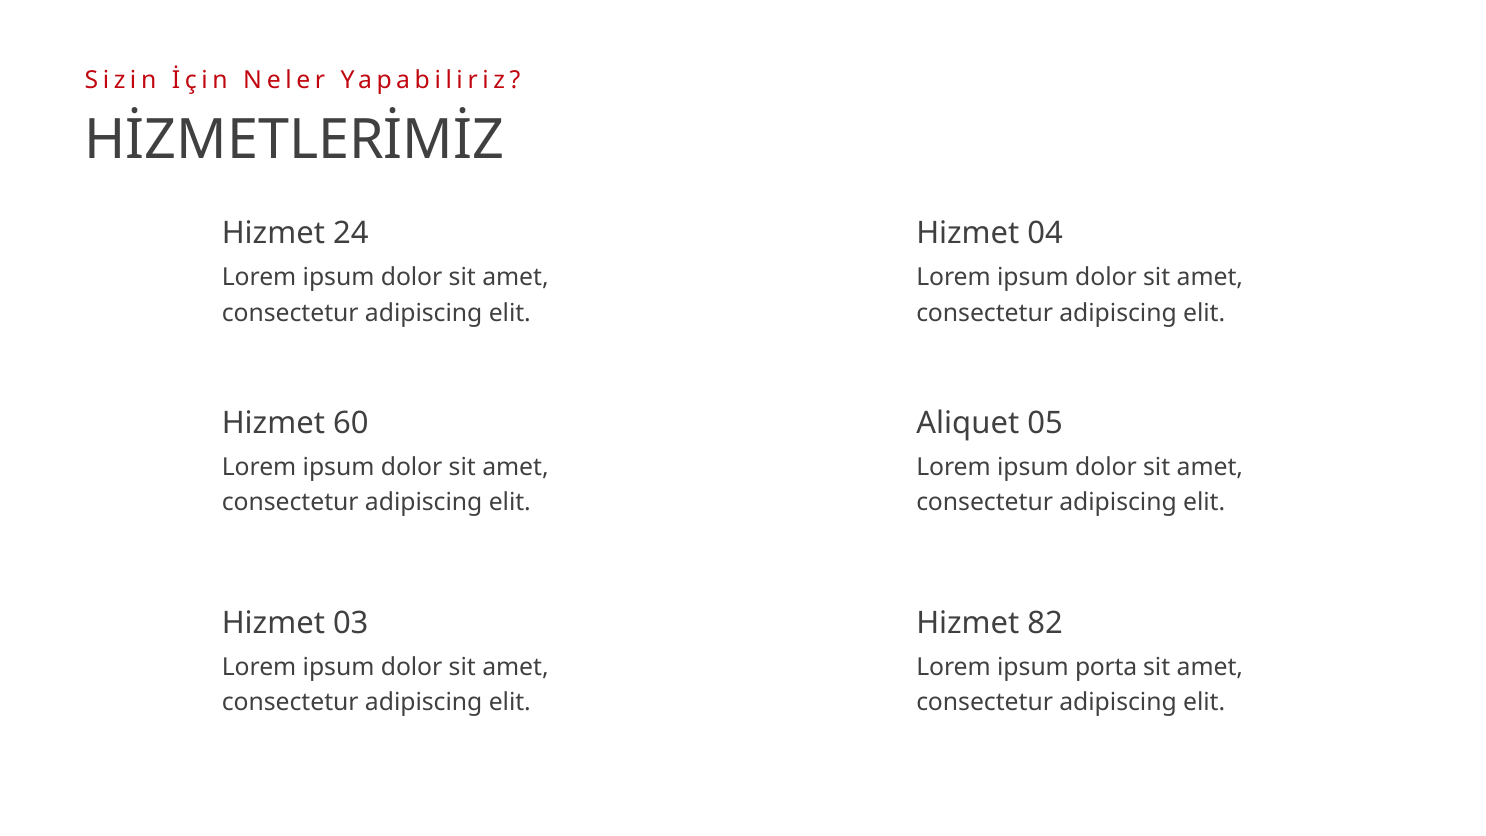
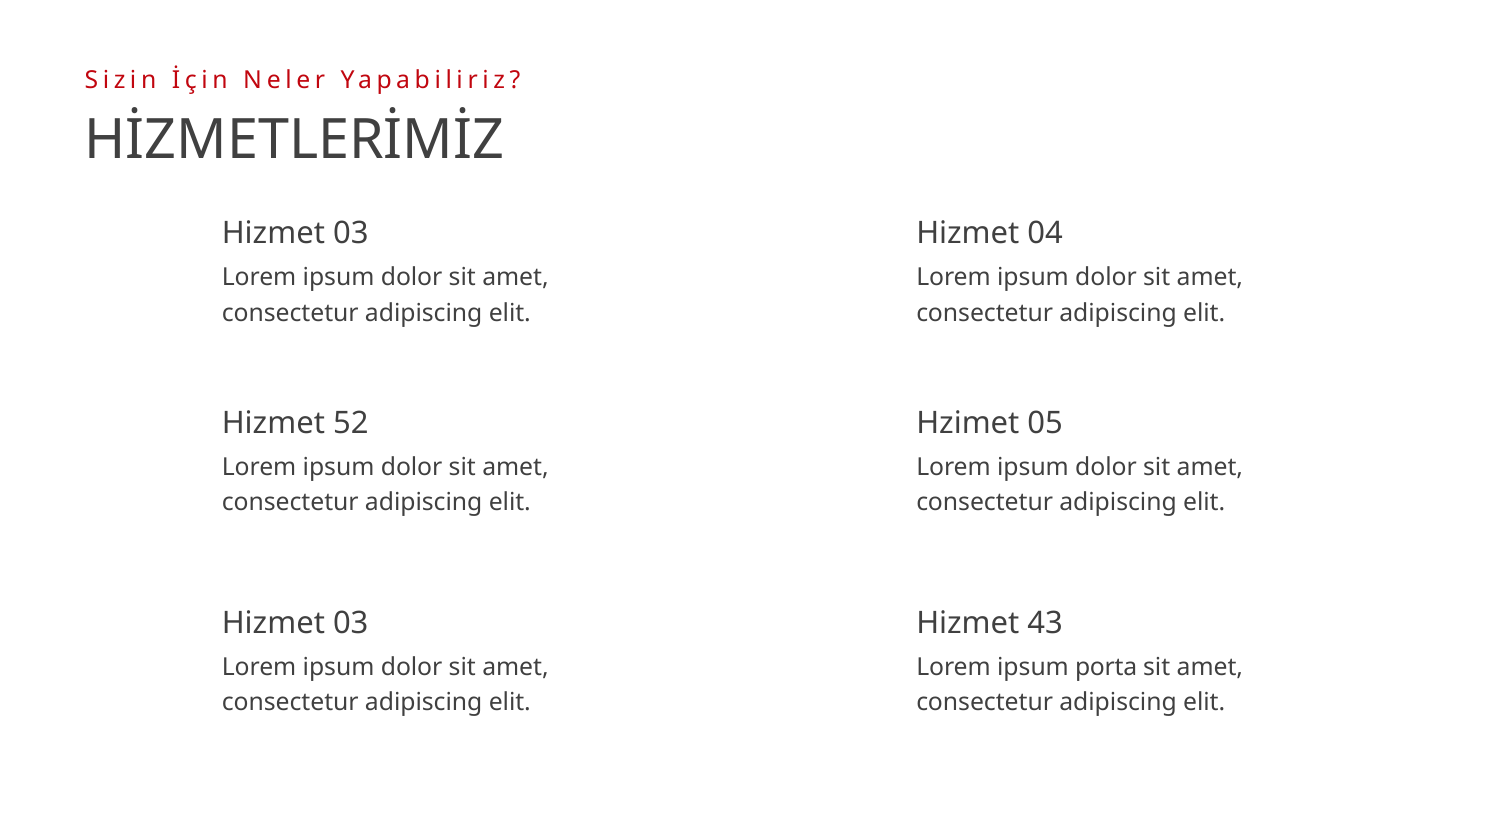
24 at (351, 234): 24 -> 03
60: 60 -> 52
Aliquet: Aliquet -> Hzimet
82: 82 -> 43
